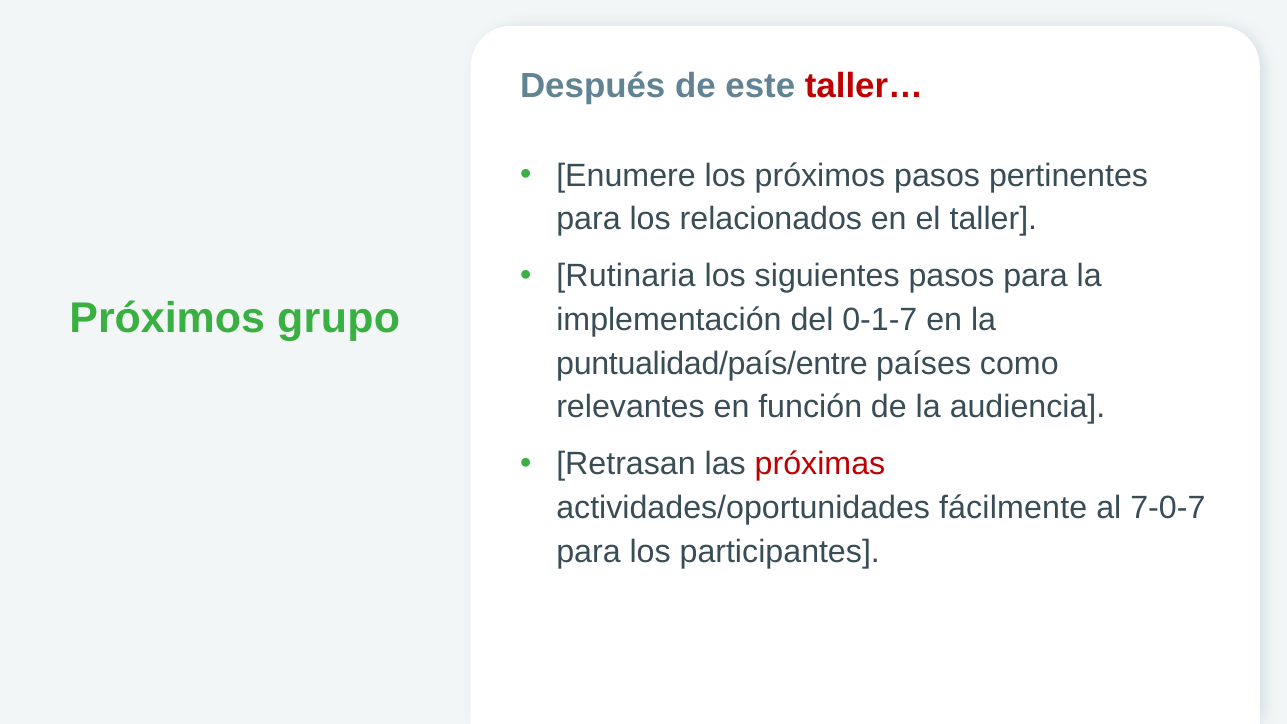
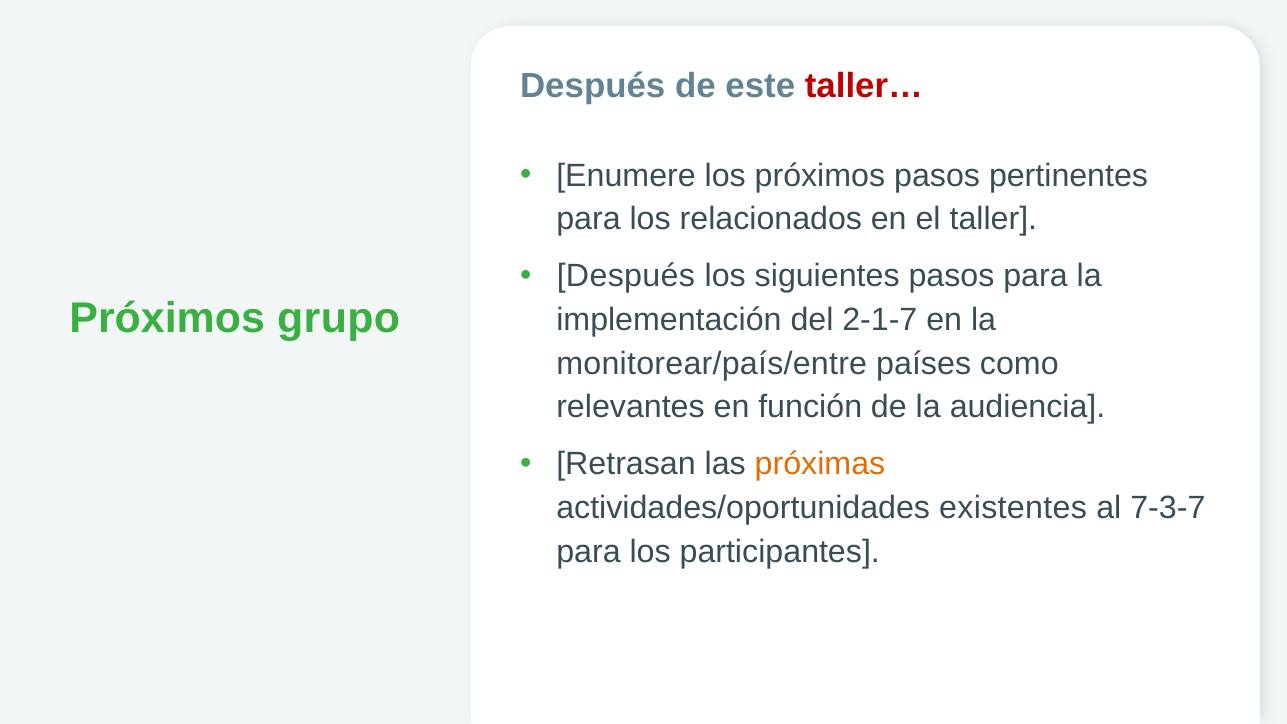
Rutinaria at (626, 276): Rutinaria -> Después
0-1-7: 0-1-7 -> 2-1-7
puntualidad/país/entre: puntualidad/país/entre -> monitorear/país/entre
próximas colour: red -> orange
fácilmente: fácilmente -> existentes
7-0-7: 7-0-7 -> 7-3-7
